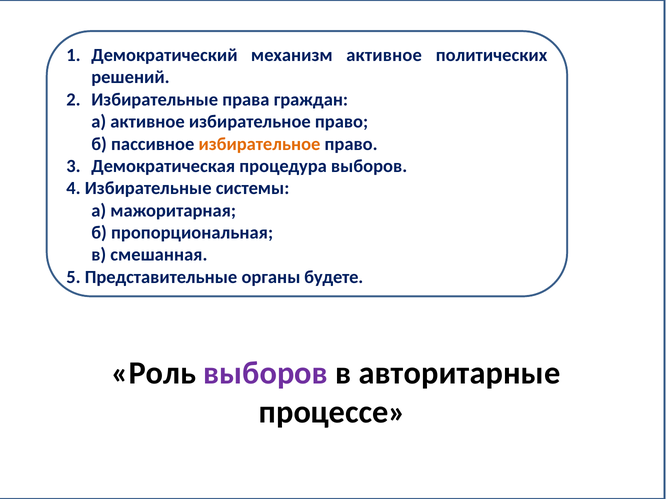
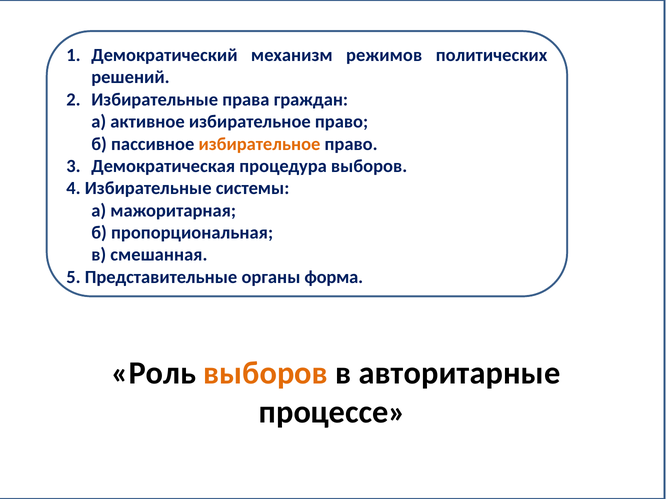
активное at (384, 55): активное -> режимов
органы будете: будете -> форма
выборов at (266, 374) colour: purple -> orange
